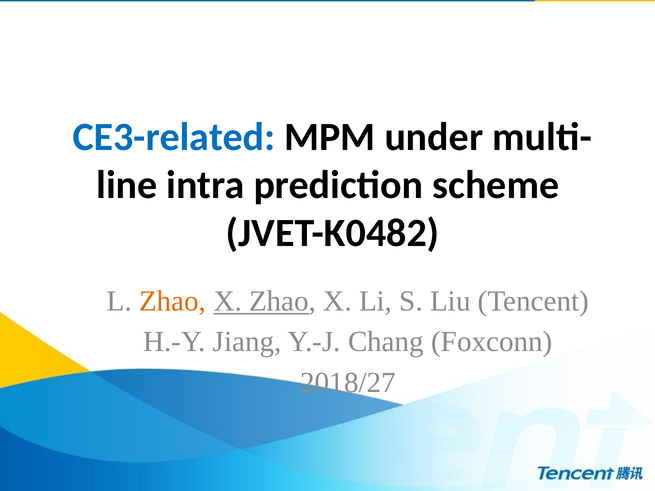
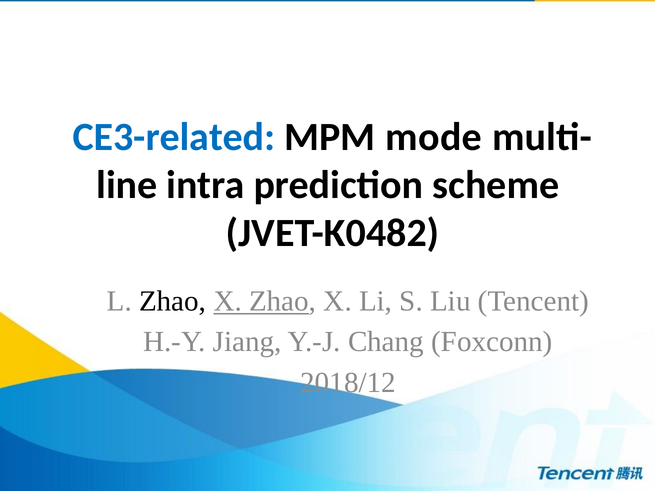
under: under -> mode
Zhao at (173, 301) colour: orange -> black
2018/27: 2018/27 -> 2018/12
